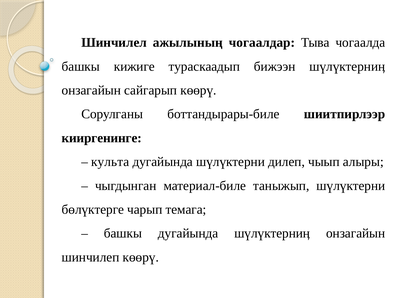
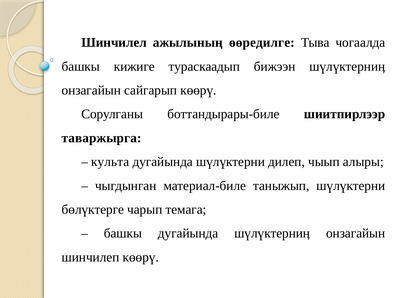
чогаалдар: чогаалдар -> өөредилге
кииргенинге: кииргенинге -> таваржырга
